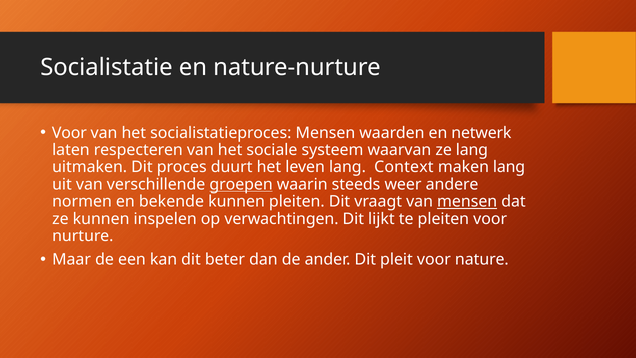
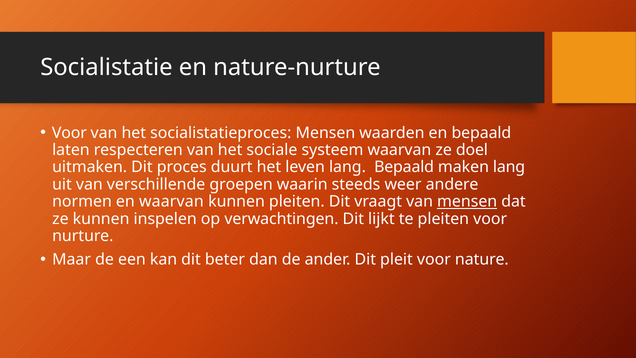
en netwerk: netwerk -> bepaald
ze lang: lang -> doel
lang Context: Context -> Bepaald
groepen underline: present -> none
en bekende: bekende -> waarvan
